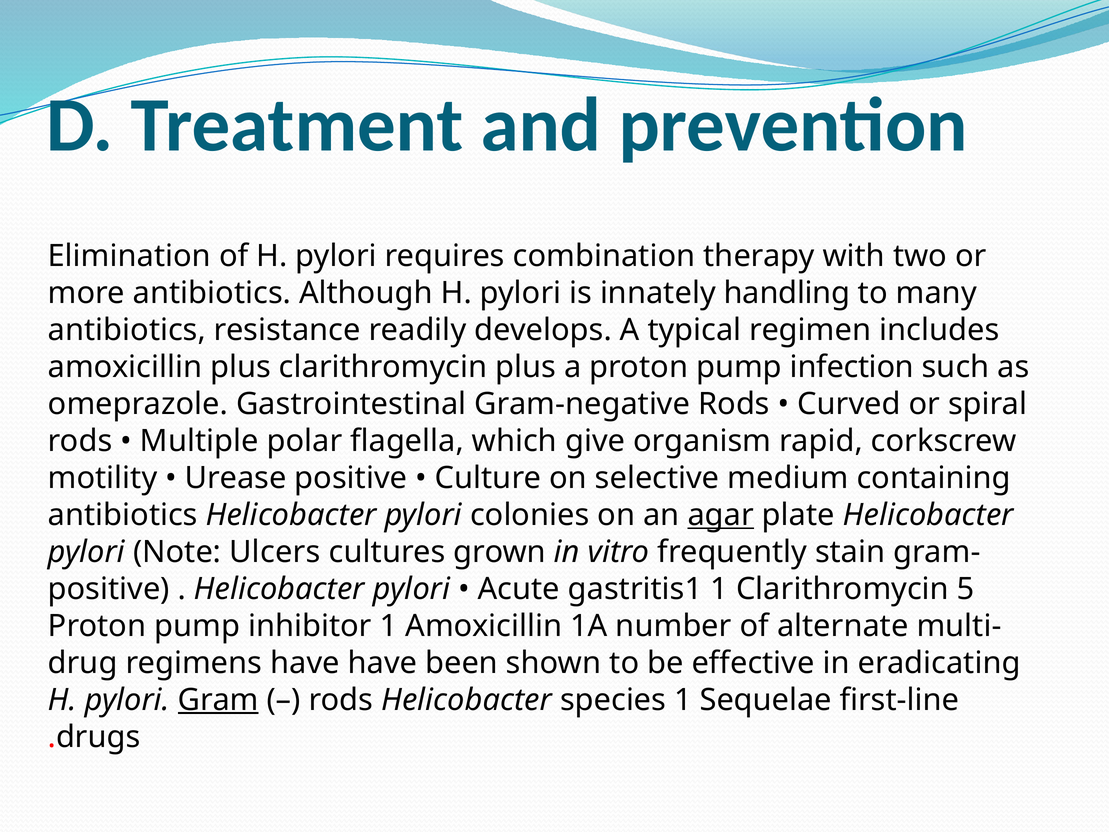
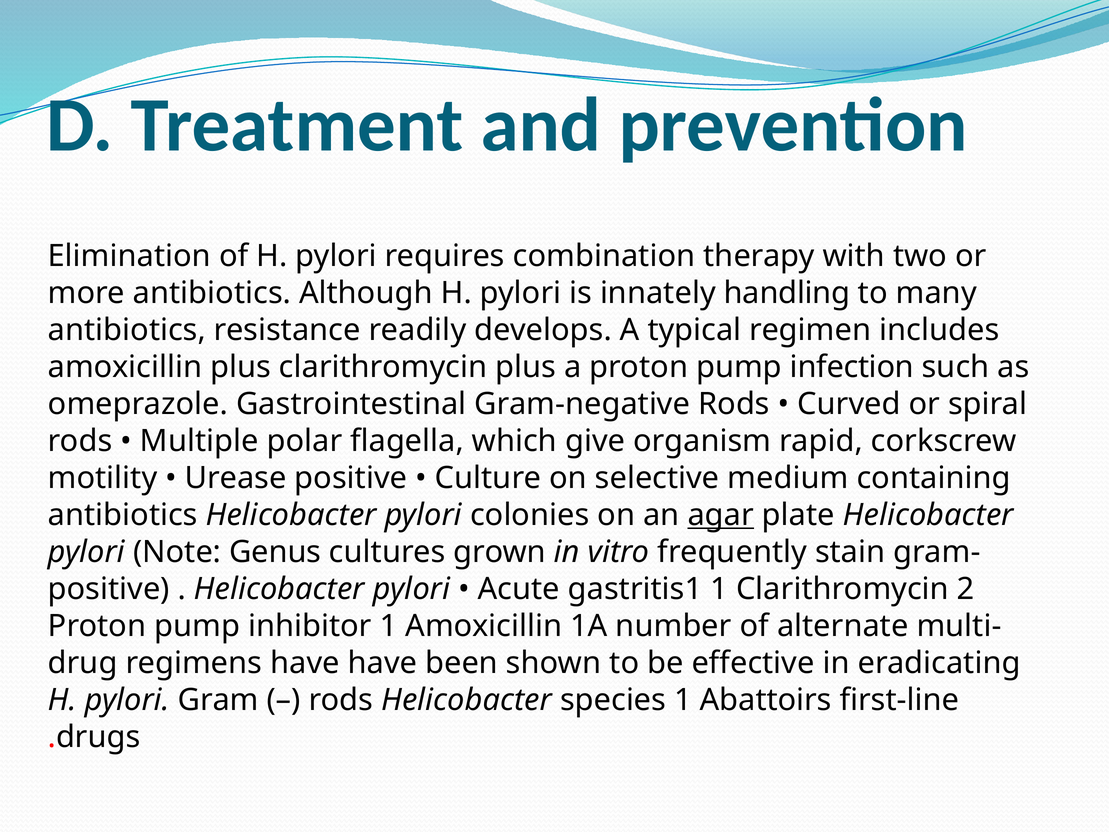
Ulcers: Ulcers -> Genus
5: 5 -> 2
Gram underline: present -> none
Sequelae: Sequelae -> Abattoirs
